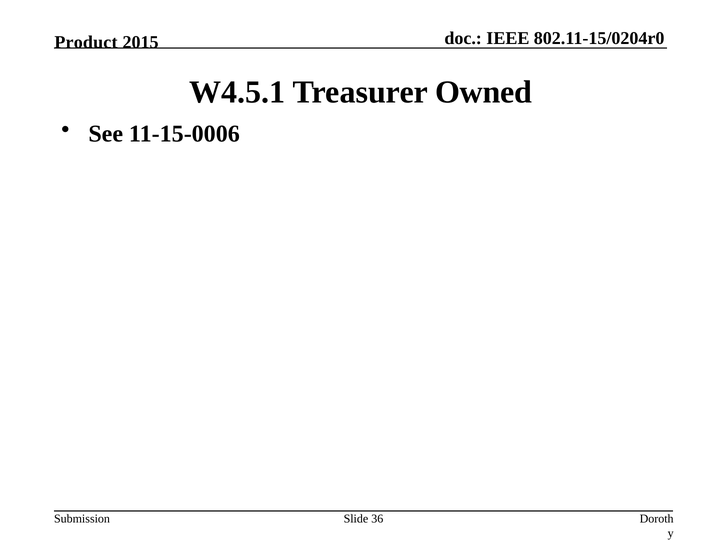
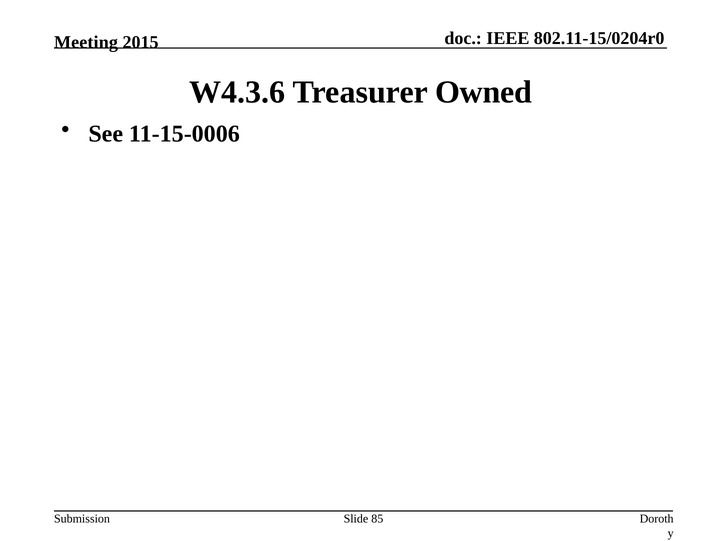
Product: Product -> Meeting
W4.5.1: W4.5.1 -> W4.3.6
36: 36 -> 85
